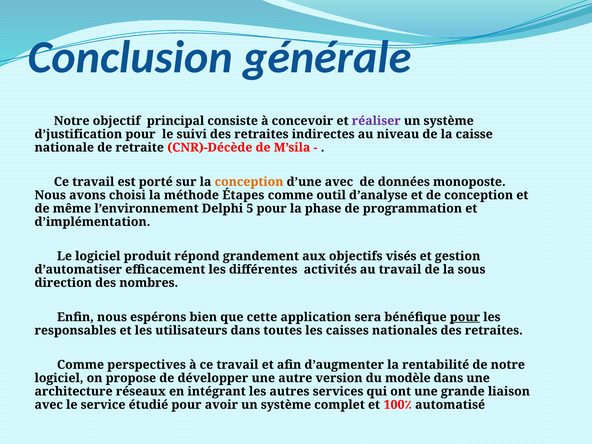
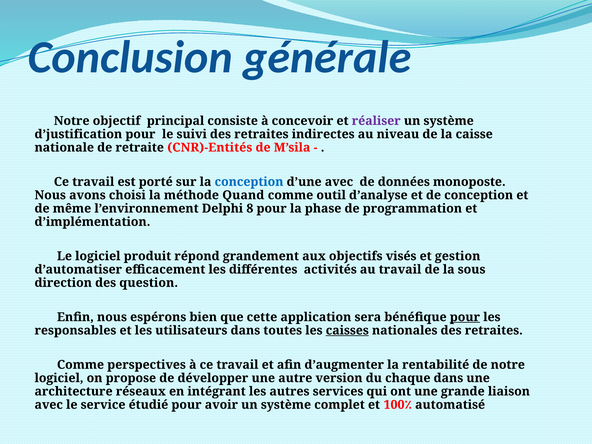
CNR)-Décède: CNR)-Décède -> CNR)-Entités
conception at (249, 182) colour: orange -> blue
Étapes: Étapes -> Quand
5: 5 -> 8
nombres: nombres -> question
caisses underline: none -> present
modèle: modèle -> chaque
